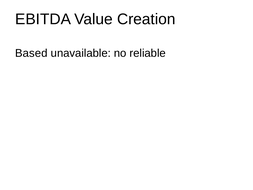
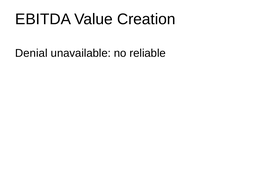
Based: Based -> Denial
